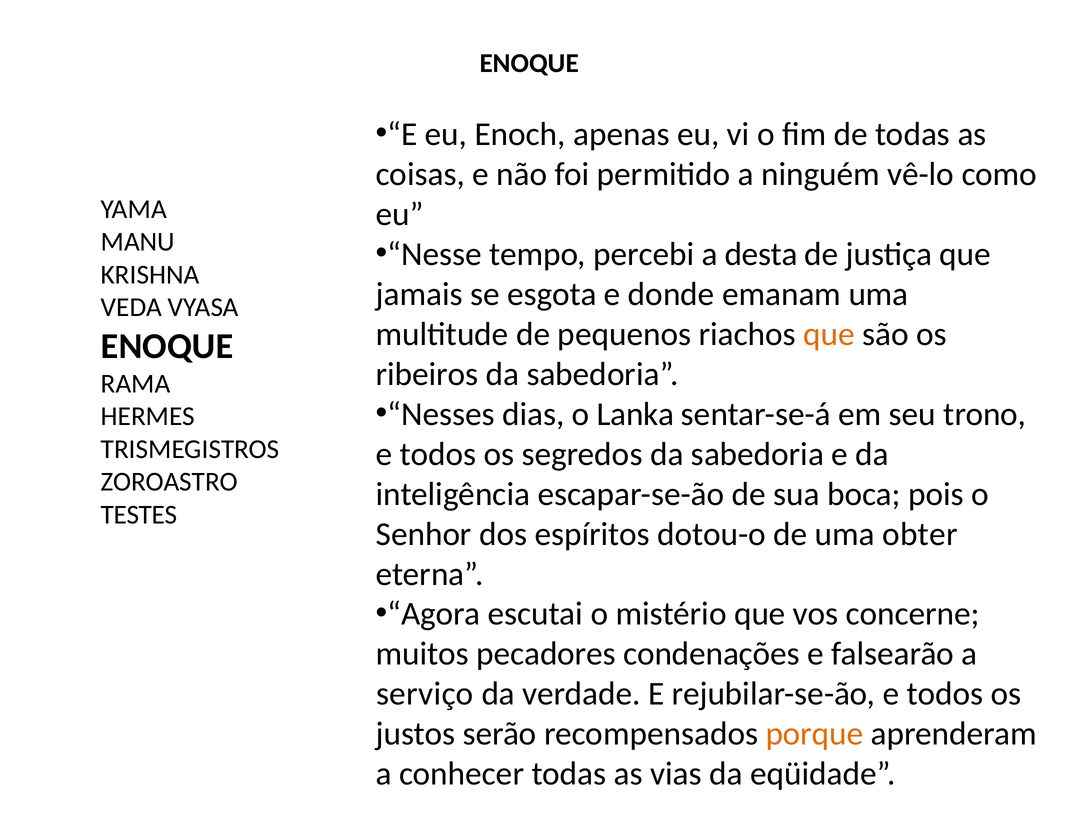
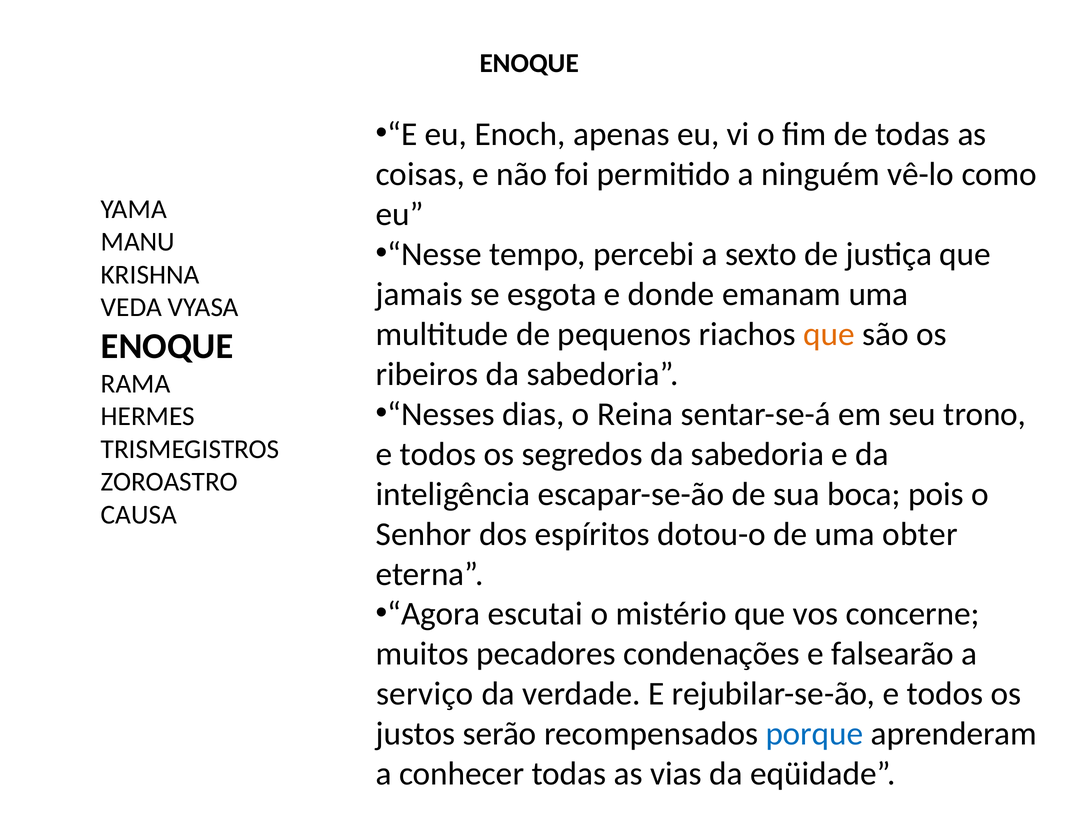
desta: desta -> sexto
Lanka: Lanka -> Reina
TESTES: TESTES -> CAUSA
porque colour: orange -> blue
